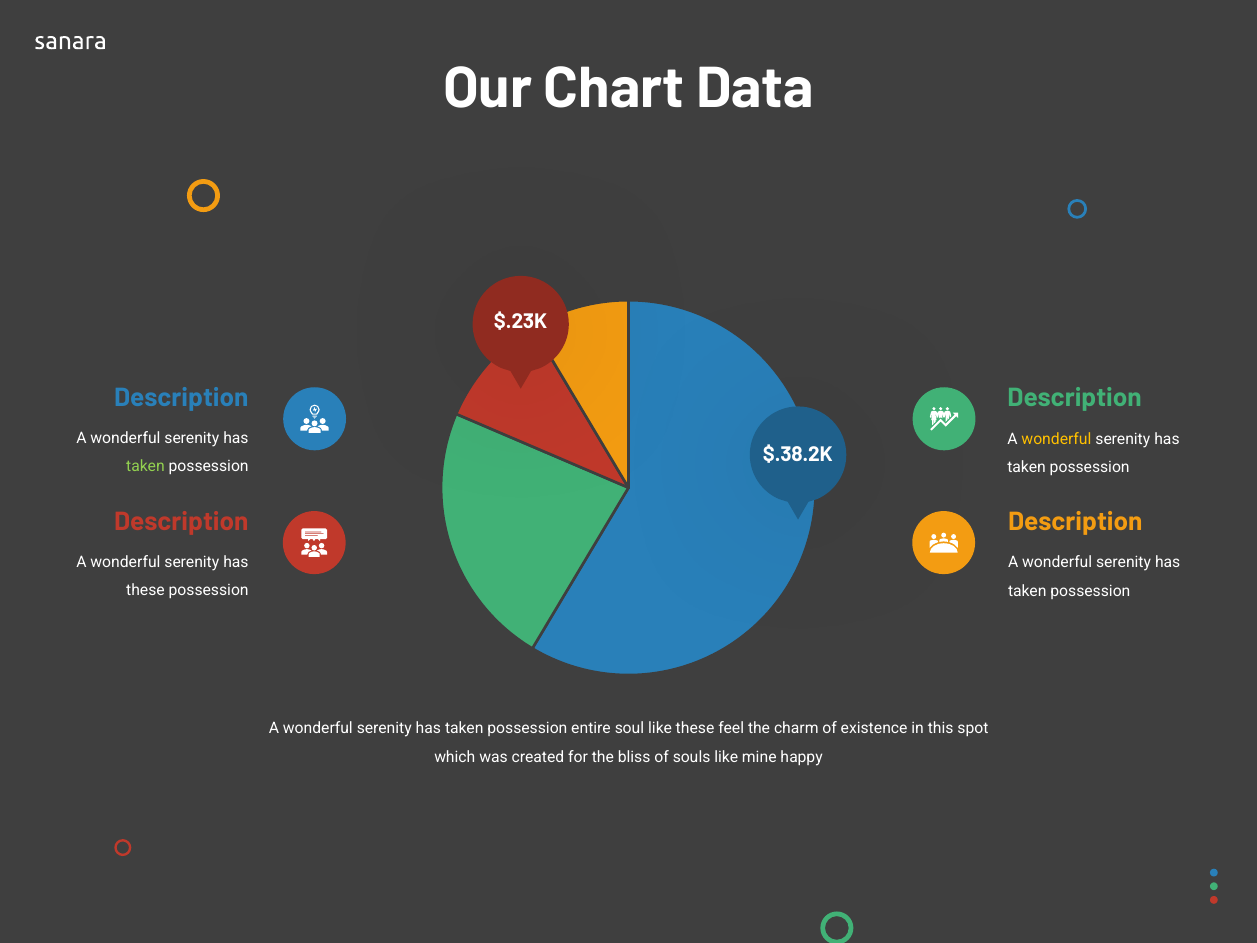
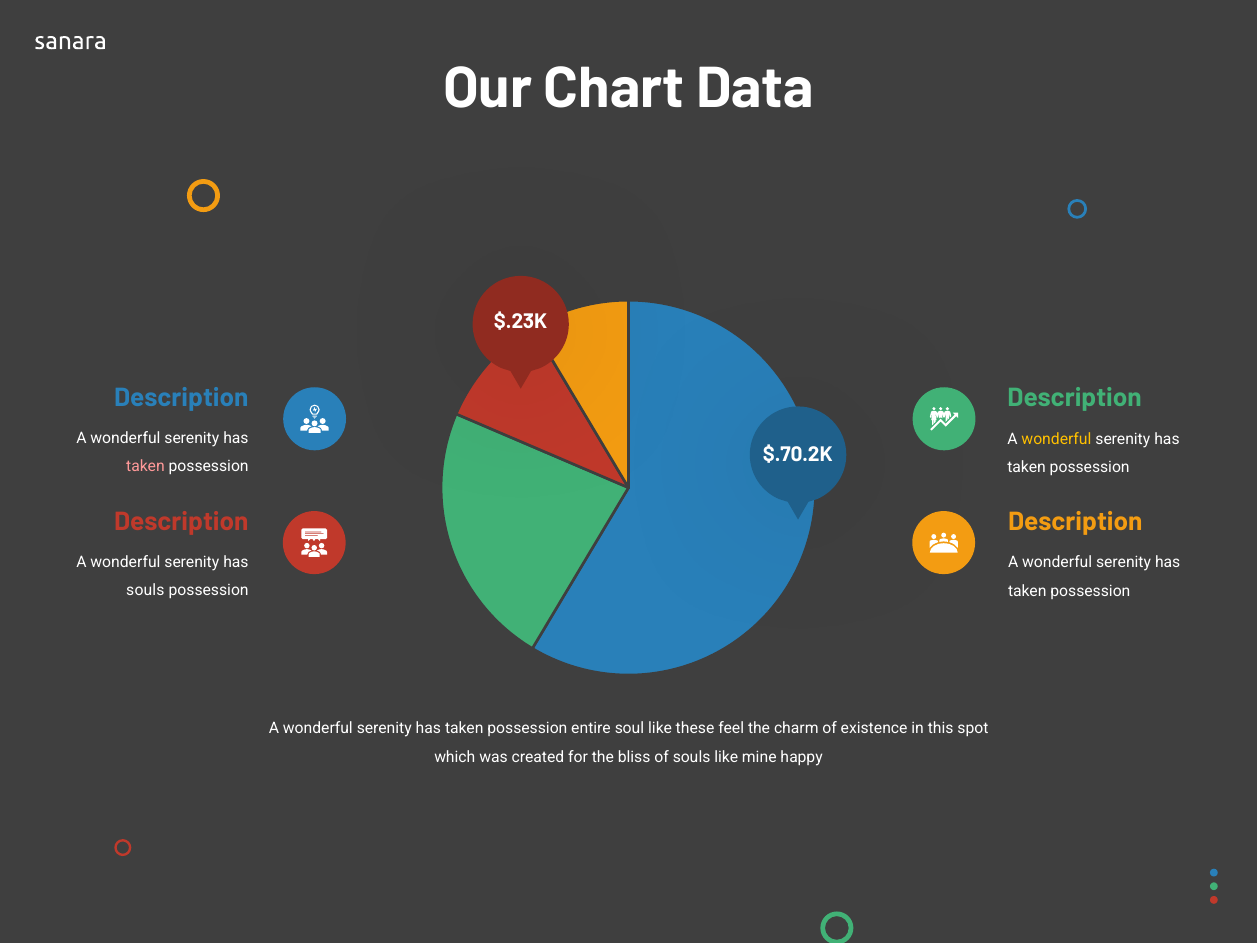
$.38.2K: $.38.2K -> $.70.2K
taken at (145, 467) colour: light green -> pink
these at (145, 590): these -> souls
